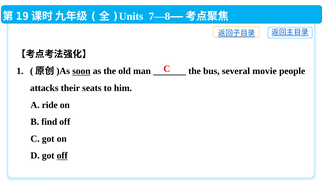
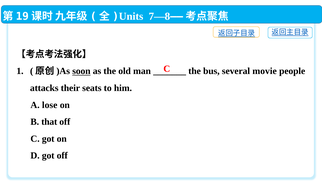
ride: ride -> lose
find: find -> that
off at (62, 156) underline: present -> none
